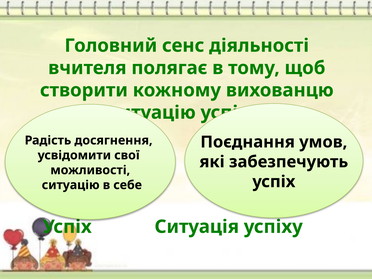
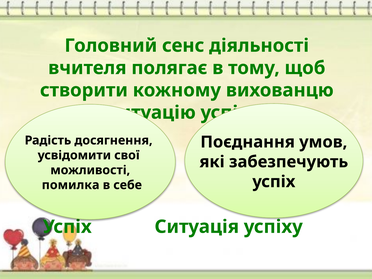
ситуацію at (71, 185): ситуацію -> помилка
